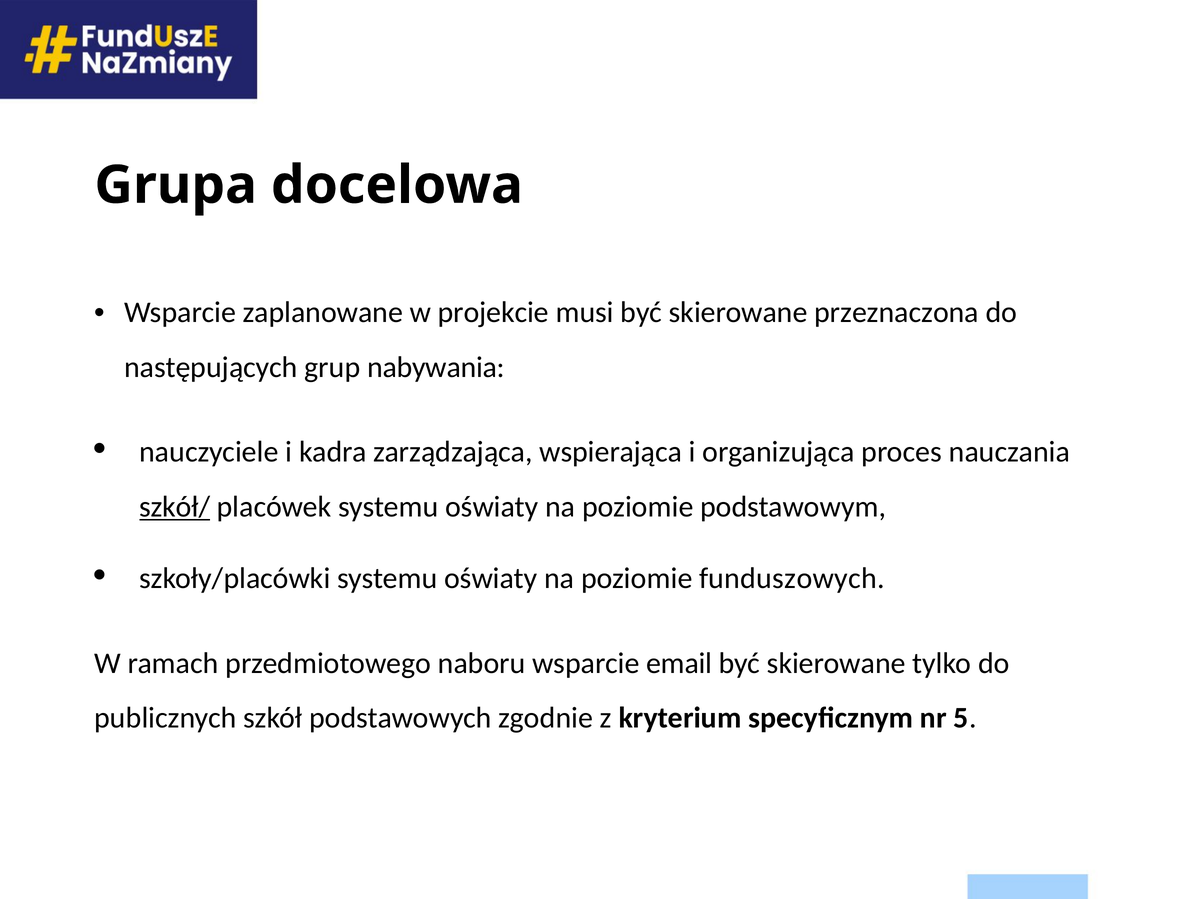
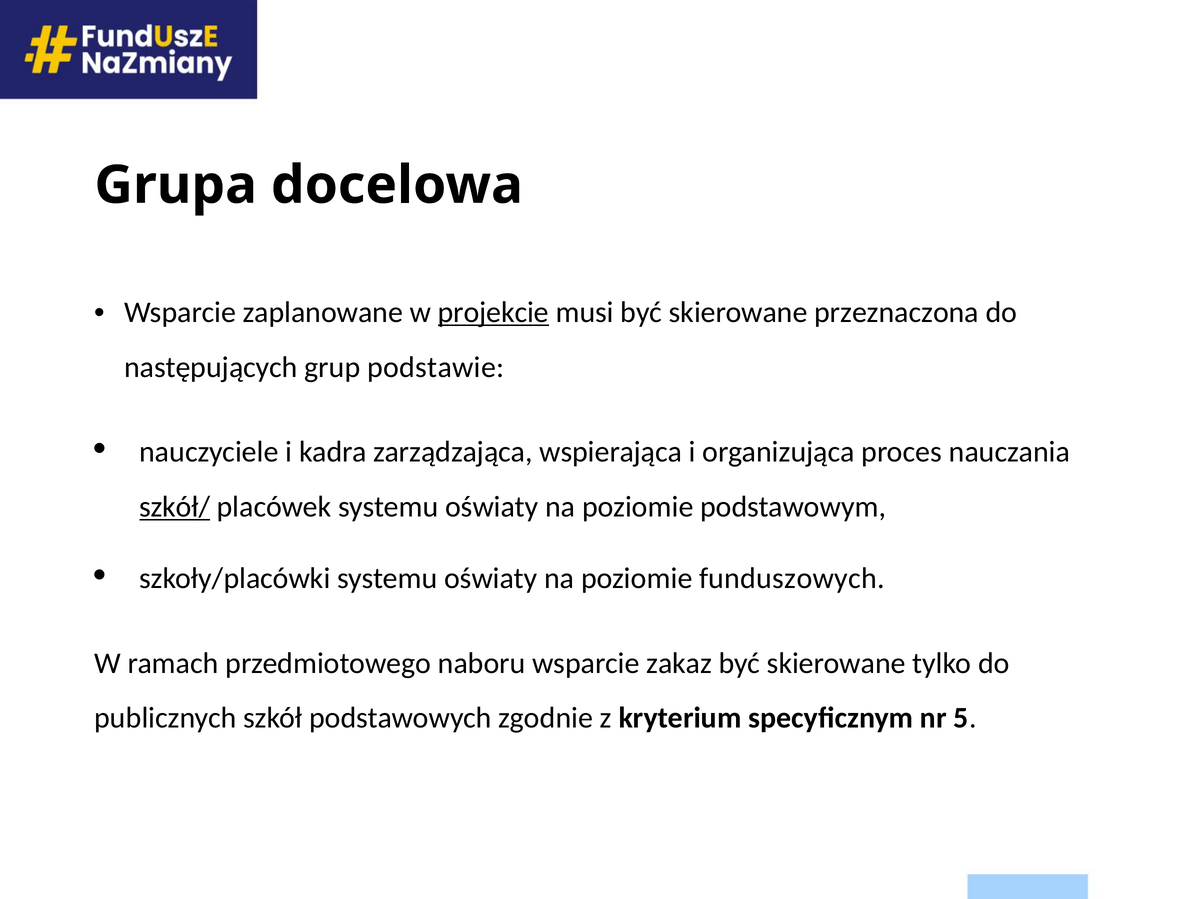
projekcie underline: none -> present
nabywania: nabywania -> podstawie
email: email -> zakaz
